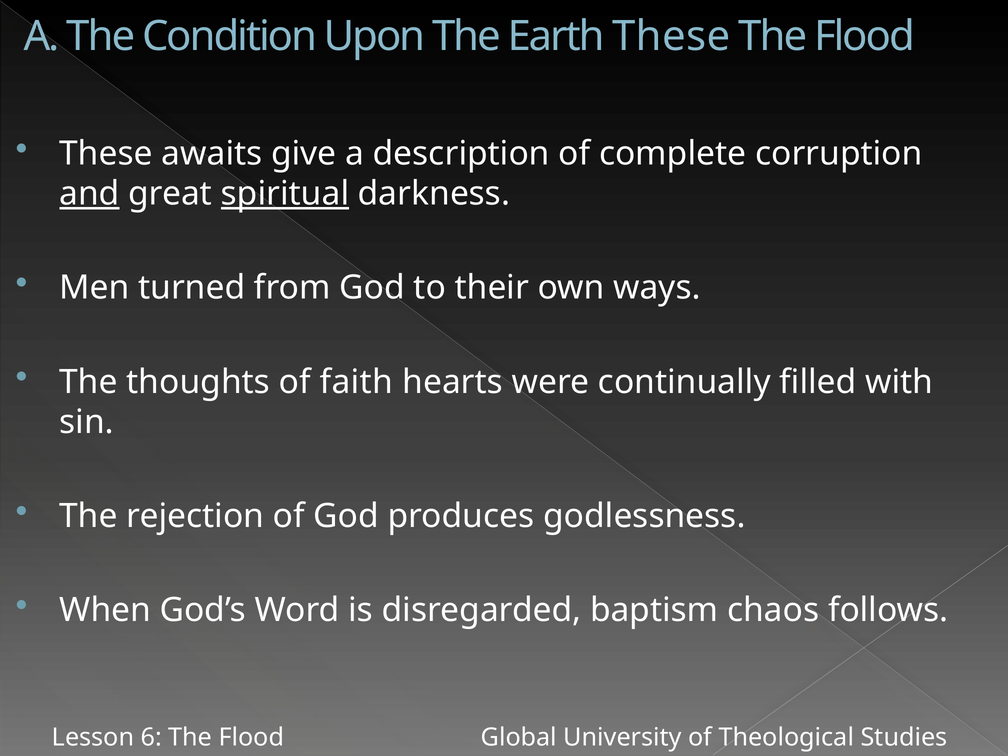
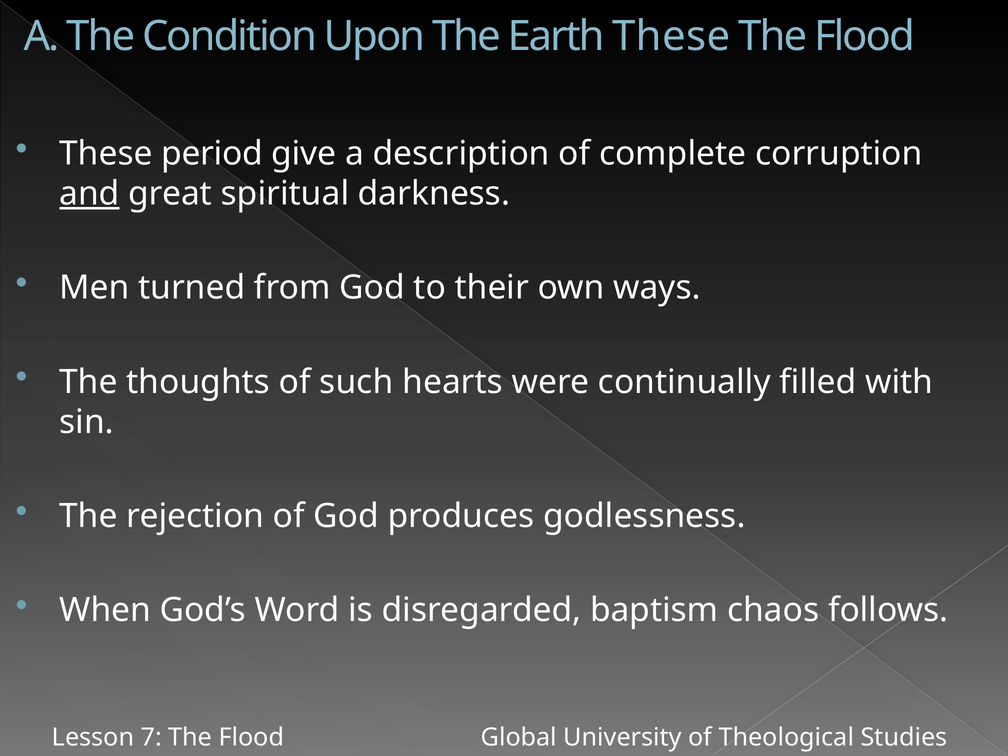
awaits: awaits -> period
spiritual underline: present -> none
faith: faith -> such
6: 6 -> 7
